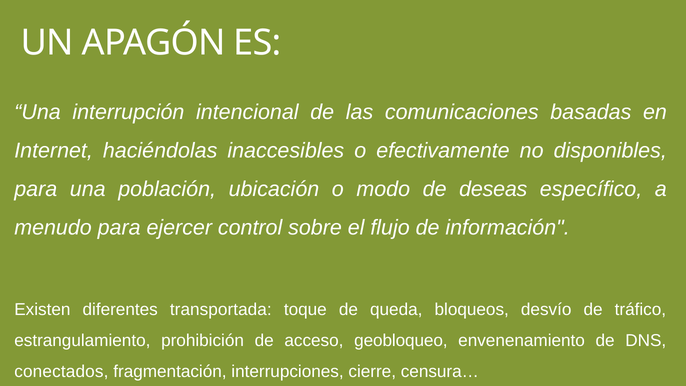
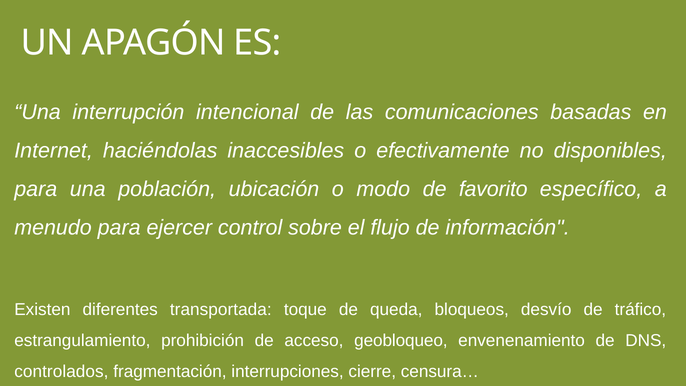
deseas: deseas -> favorito
conectados: conectados -> controlados
